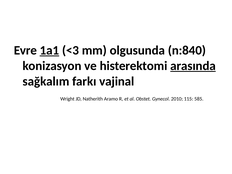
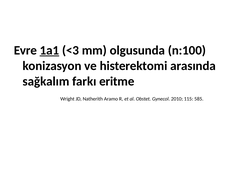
n:840: n:840 -> n:100
arasında underline: present -> none
vajinal: vajinal -> eritme
